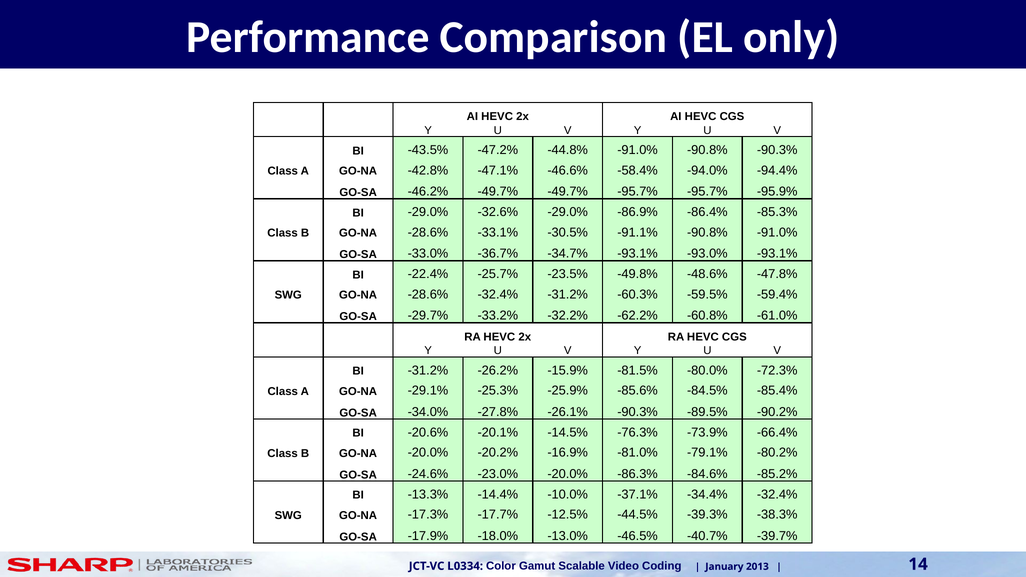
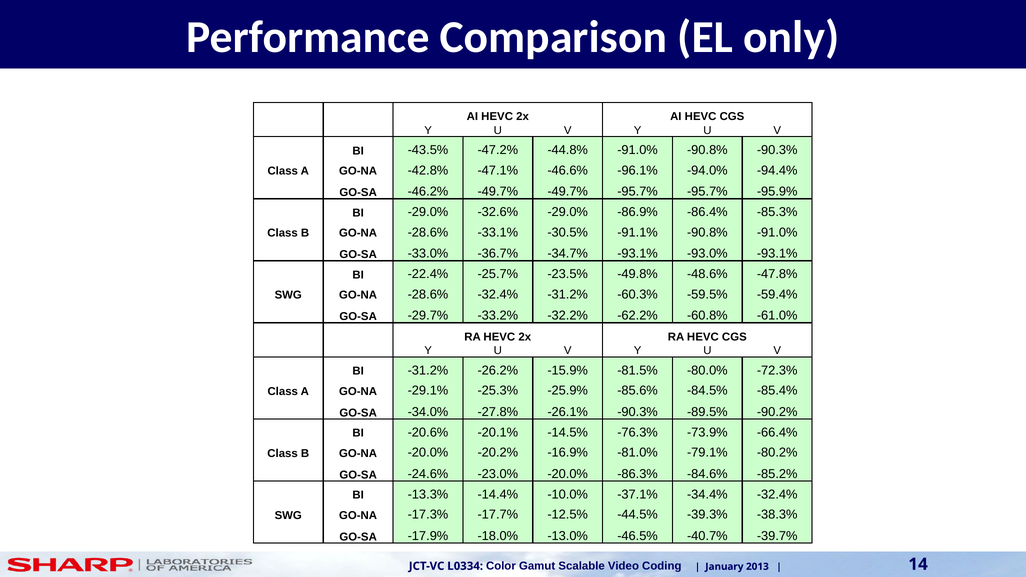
-58.4%: -58.4% -> -96.1%
